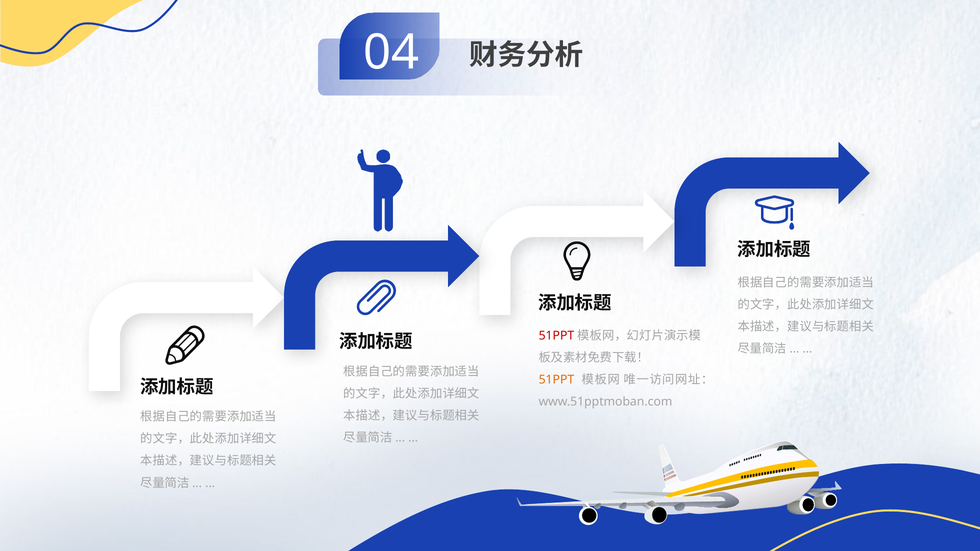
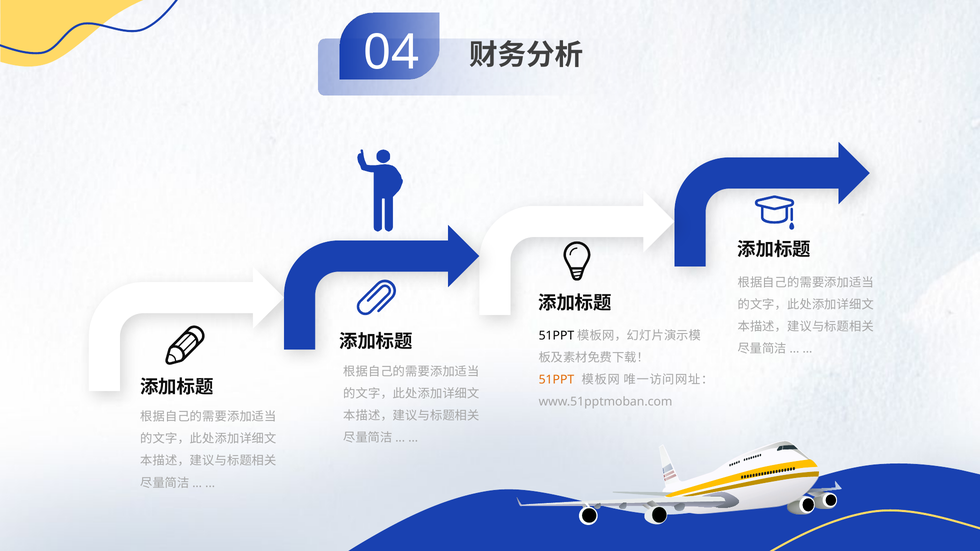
51PPT at (556, 336) colour: red -> black
